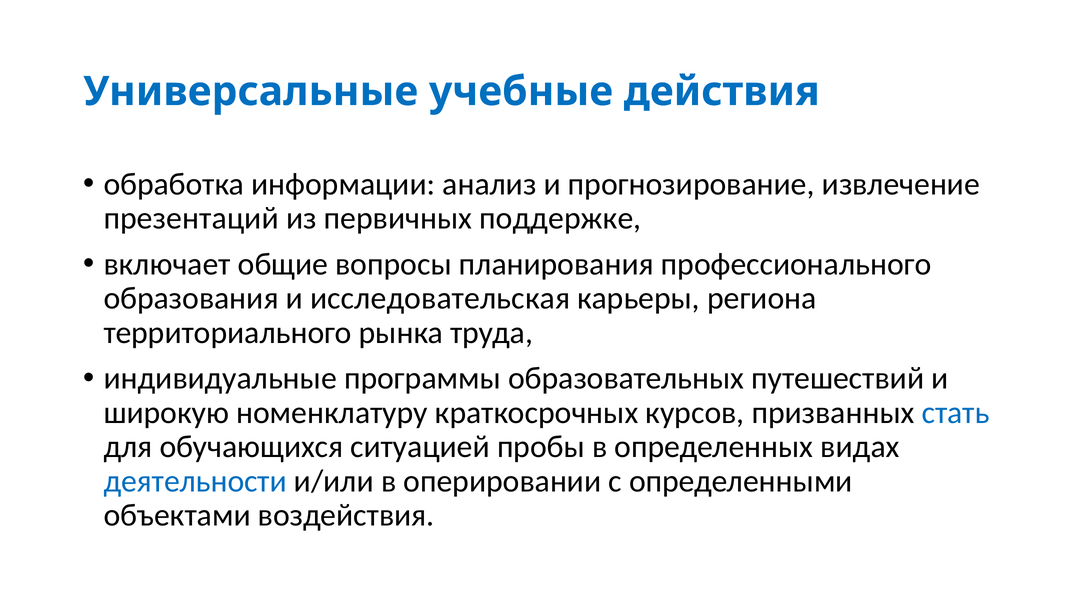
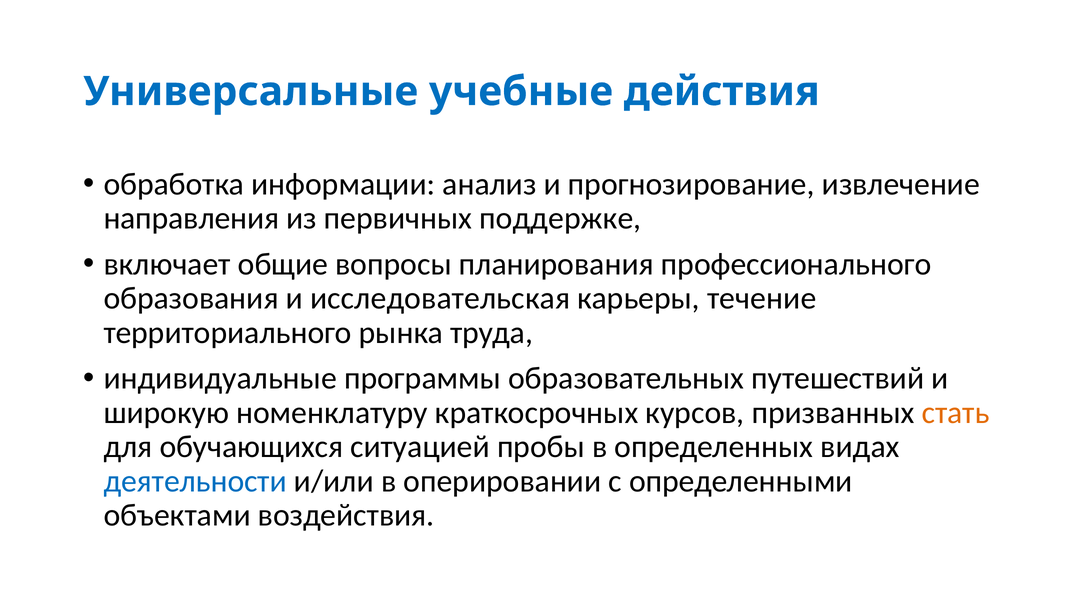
презентаций: презентаций -> направления
региона: региона -> течение
стать colour: blue -> orange
